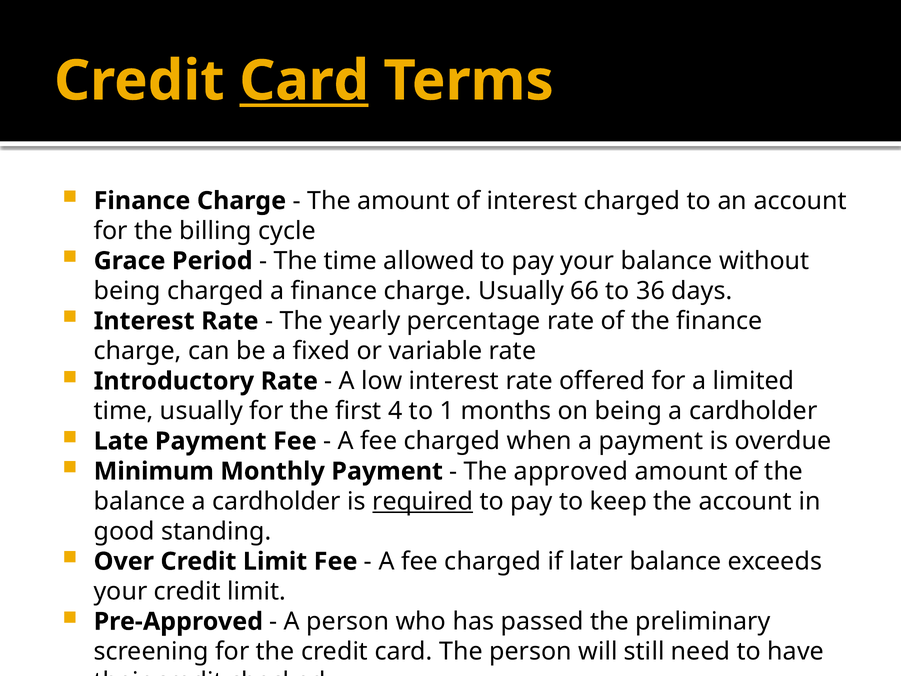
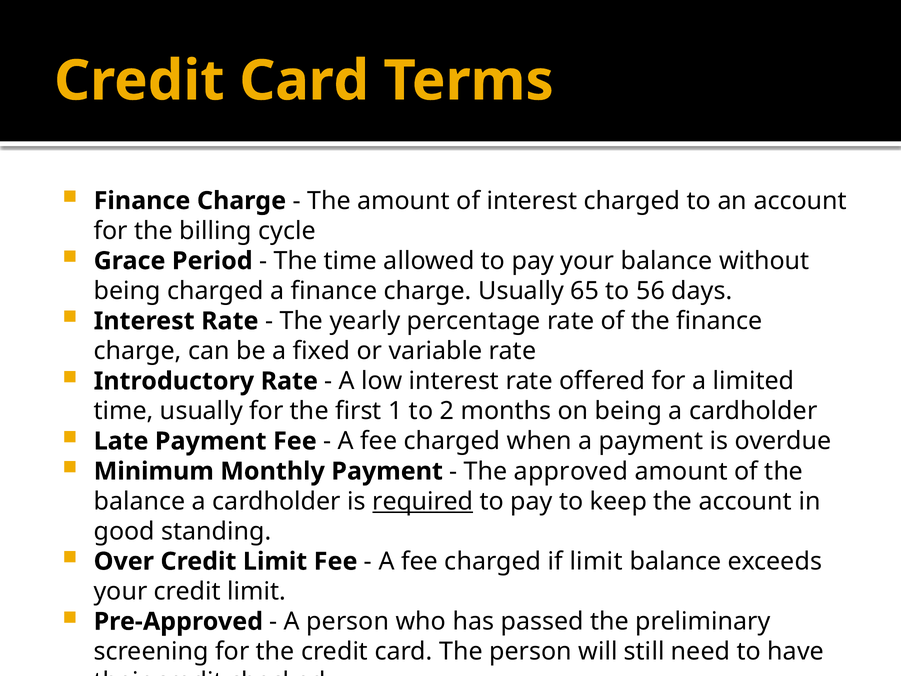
Card at (304, 81) underline: present -> none
66: 66 -> 65
36: 36 -> 56
4: 4 -> 1
1: 1 -> 2
if later: later -> limit
